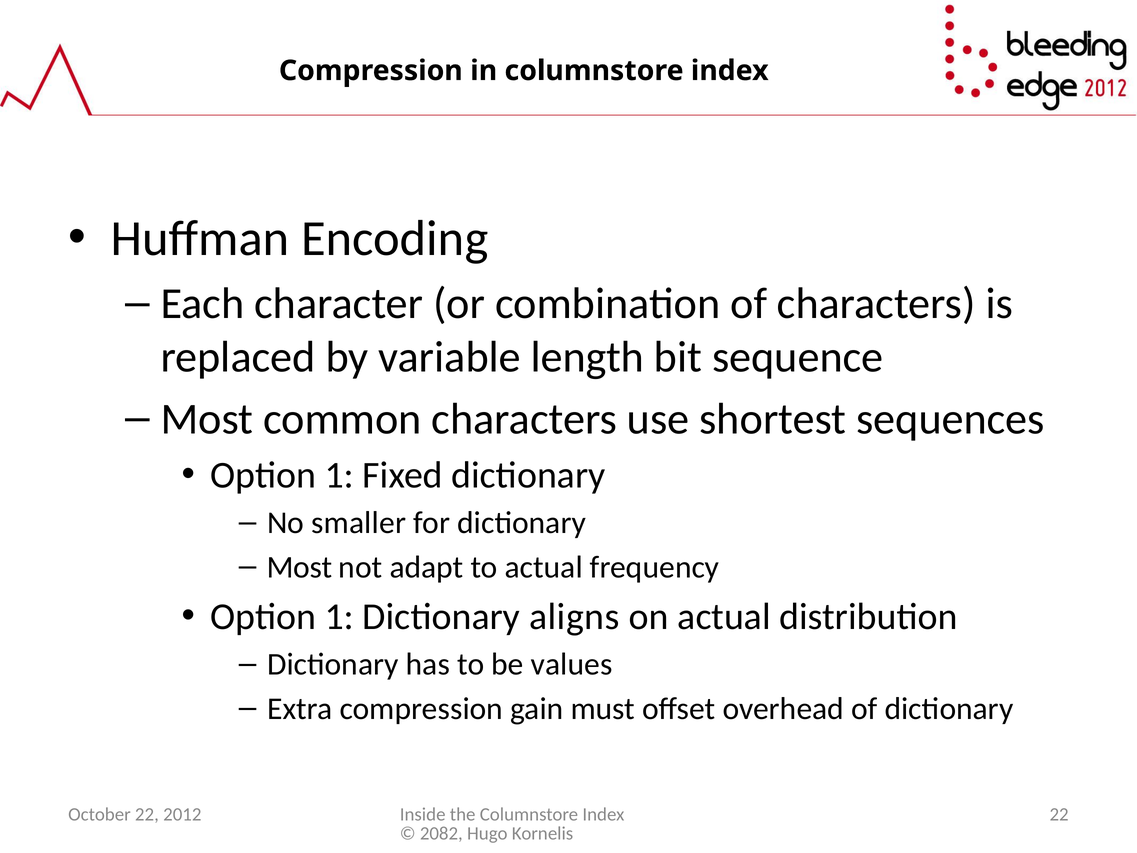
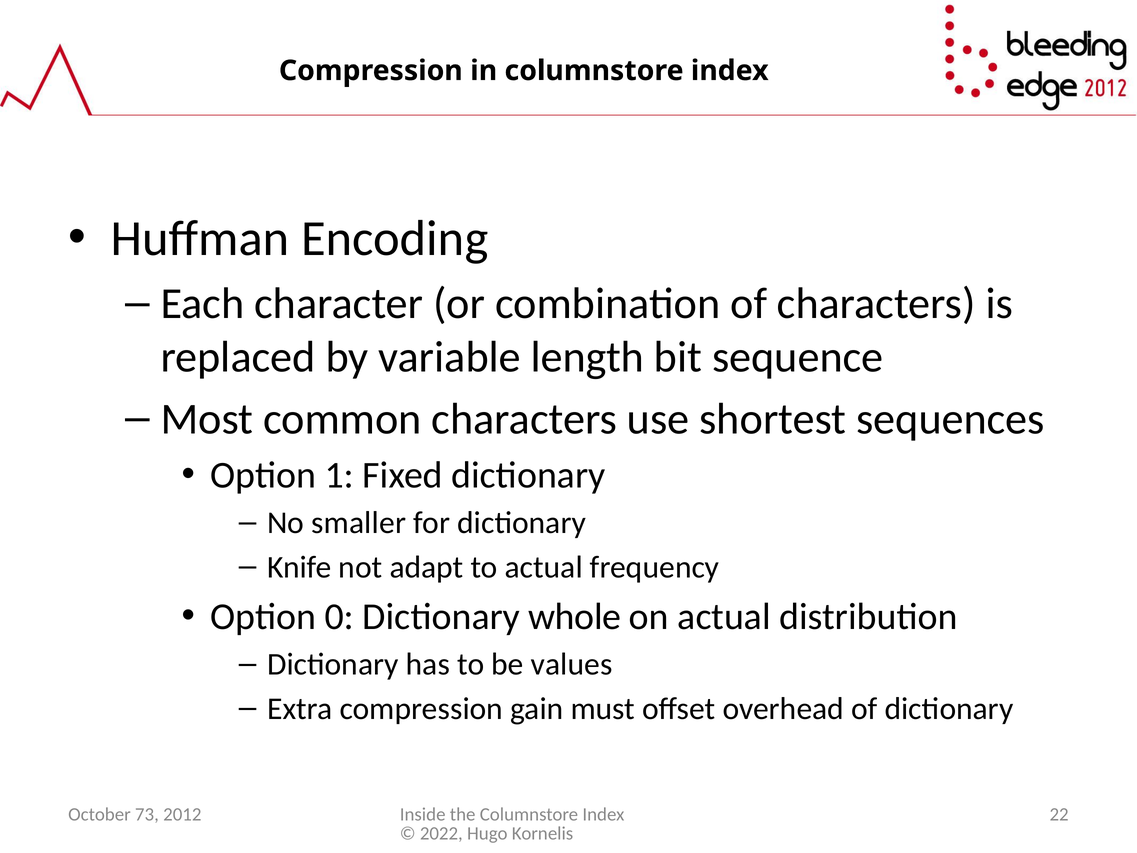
Most at (299, 567): Most -> Knife
1 at (339, 617): 1 -> 0
aligns: aligns -> whole
October 22: 22 -> 73
2082: 2082 -> 2022
